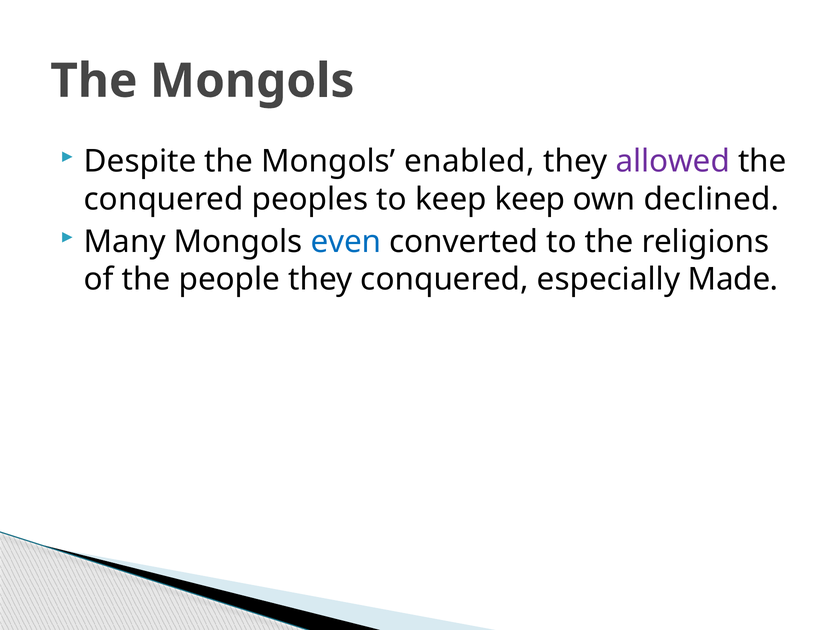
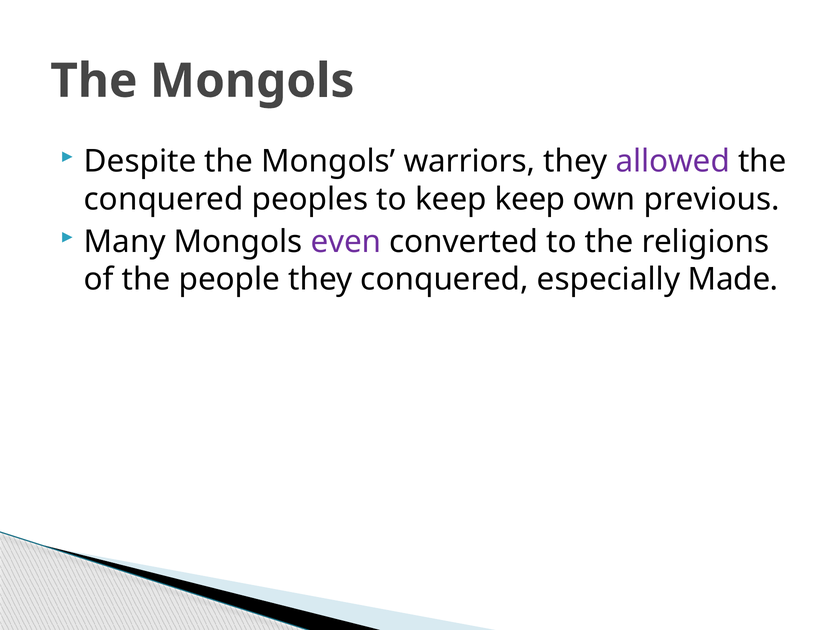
enabled: enabled -> warriors
declined: declined -> previous
even colour: blue -> purple
